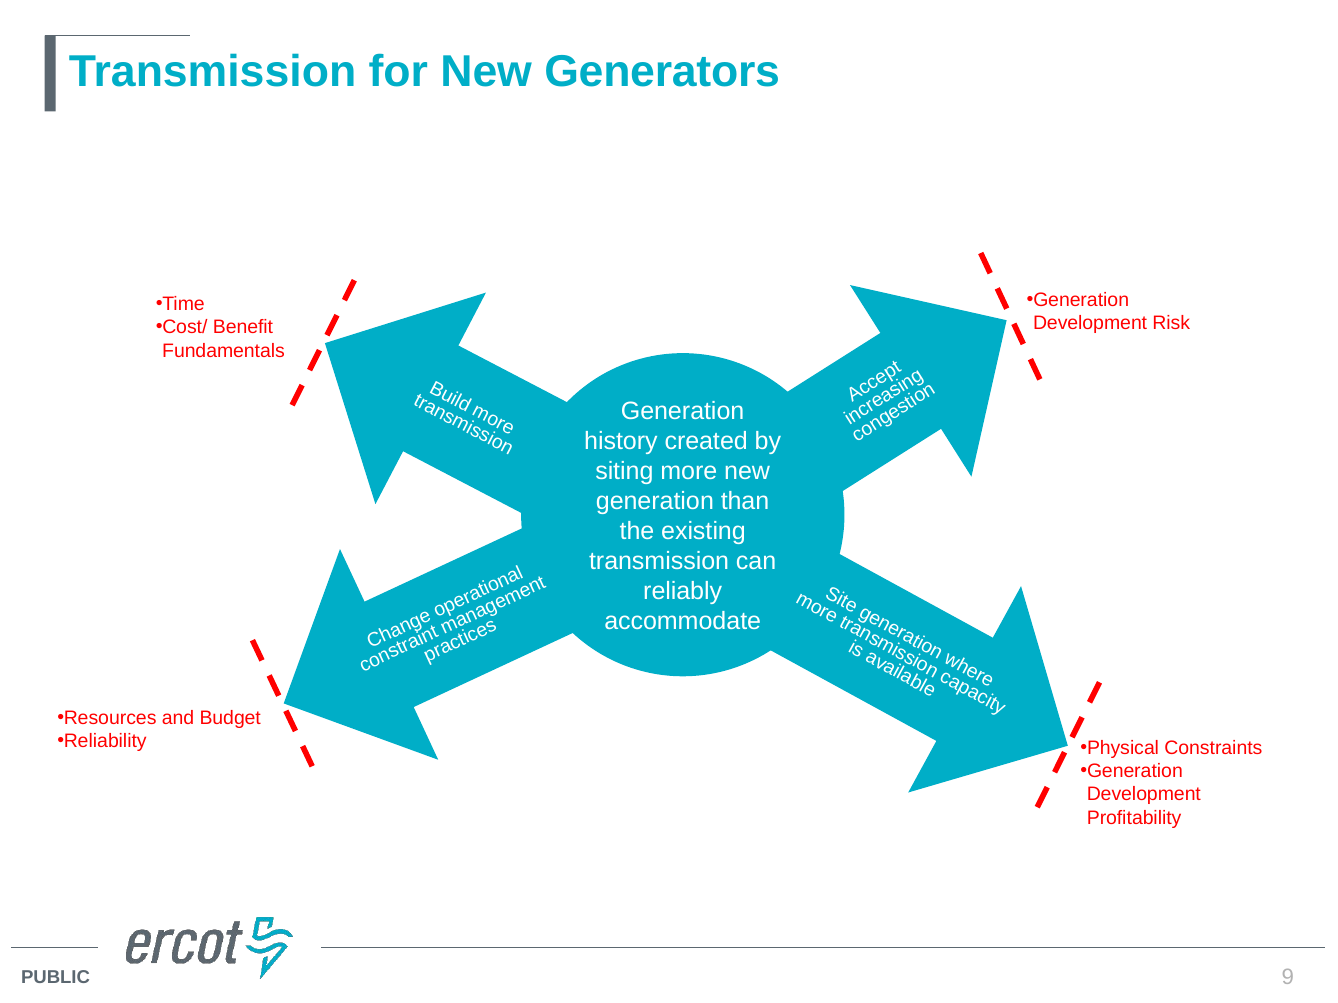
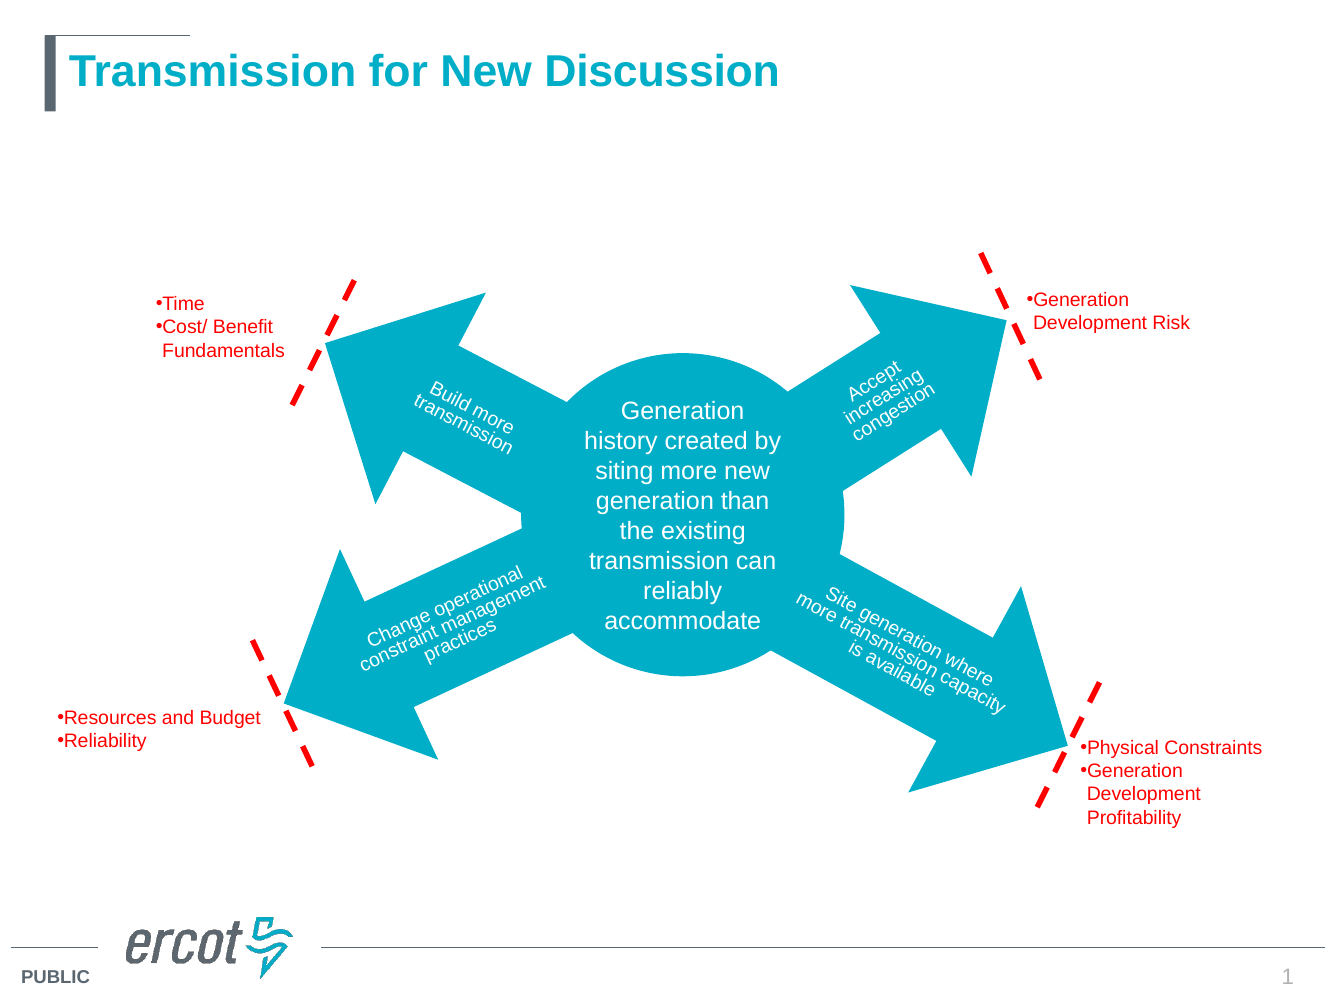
Generators: Generators -> Discussion
9: 9 -> 1
